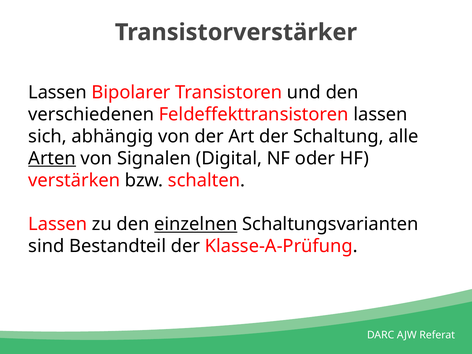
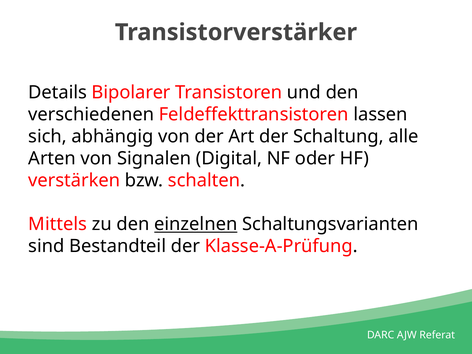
Lassen at (58, 92): Lassen -> Details
Arten underline: present -> none
Lassen at (58, 224): Lassen -> Mittels
